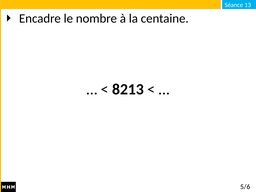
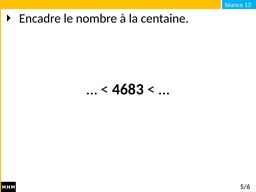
8213: 8213 -> 4683
